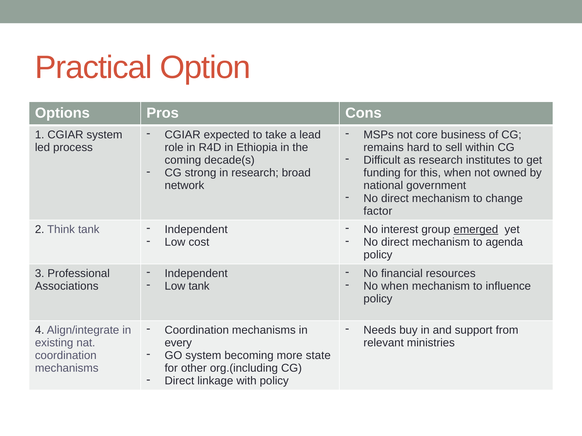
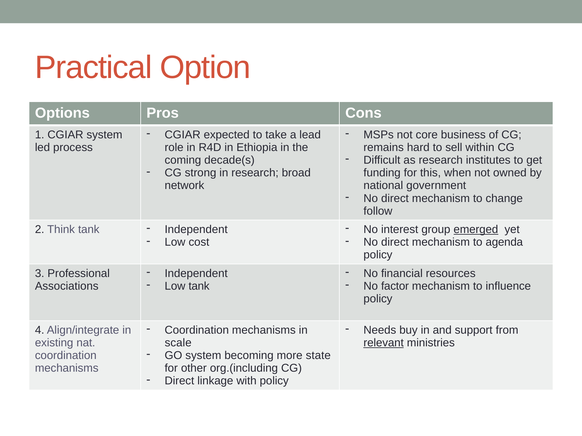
factor: factor -> follow
No when: when -> factor
every: every -> scale
relevant underline: none -> present
